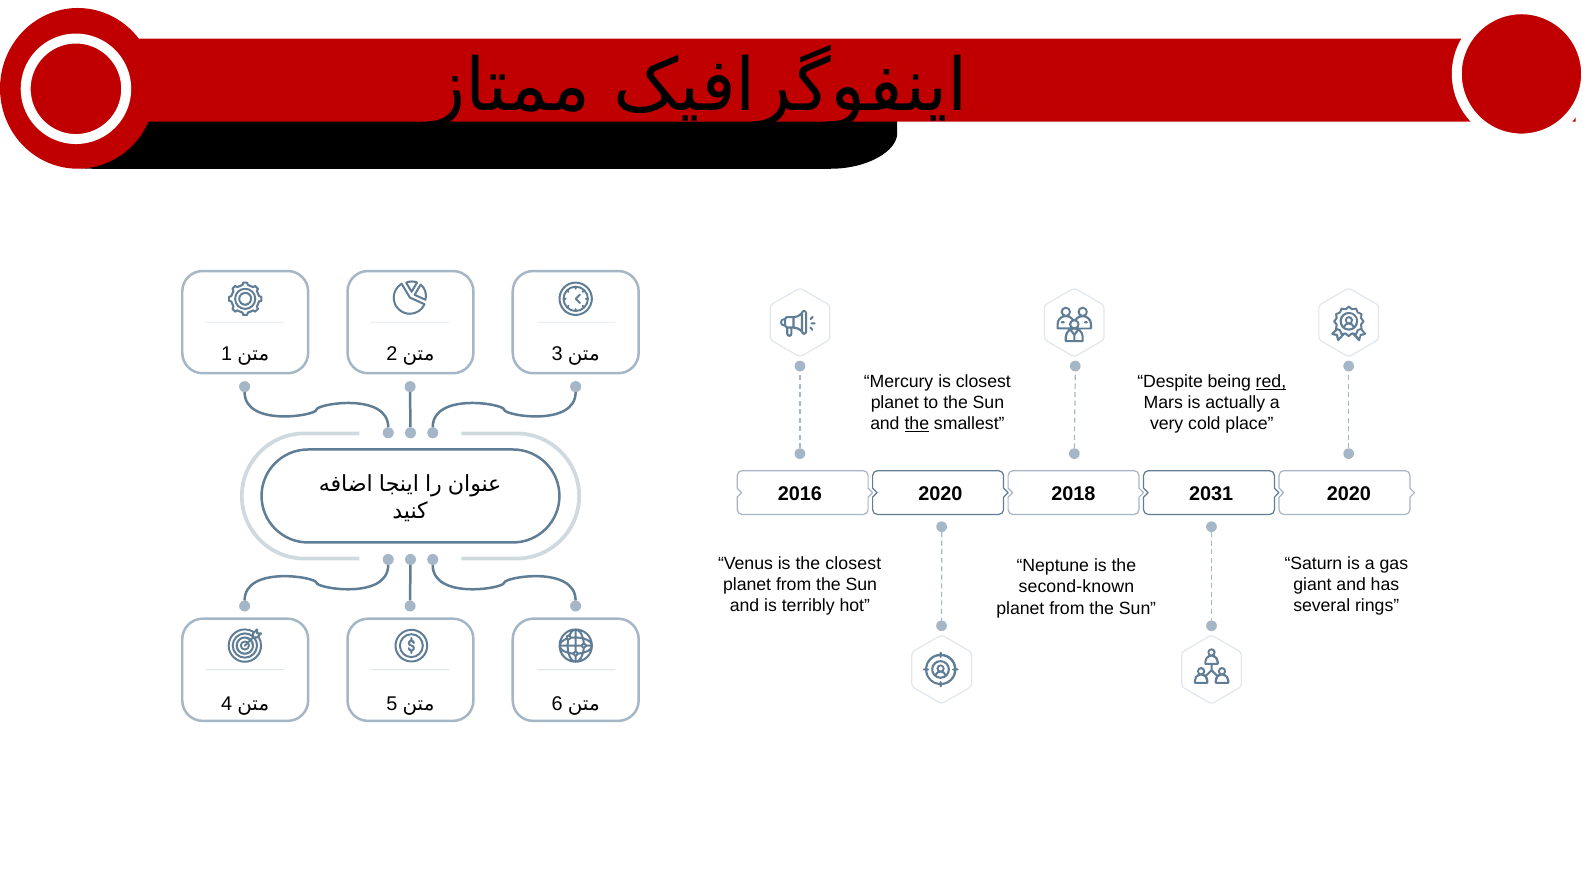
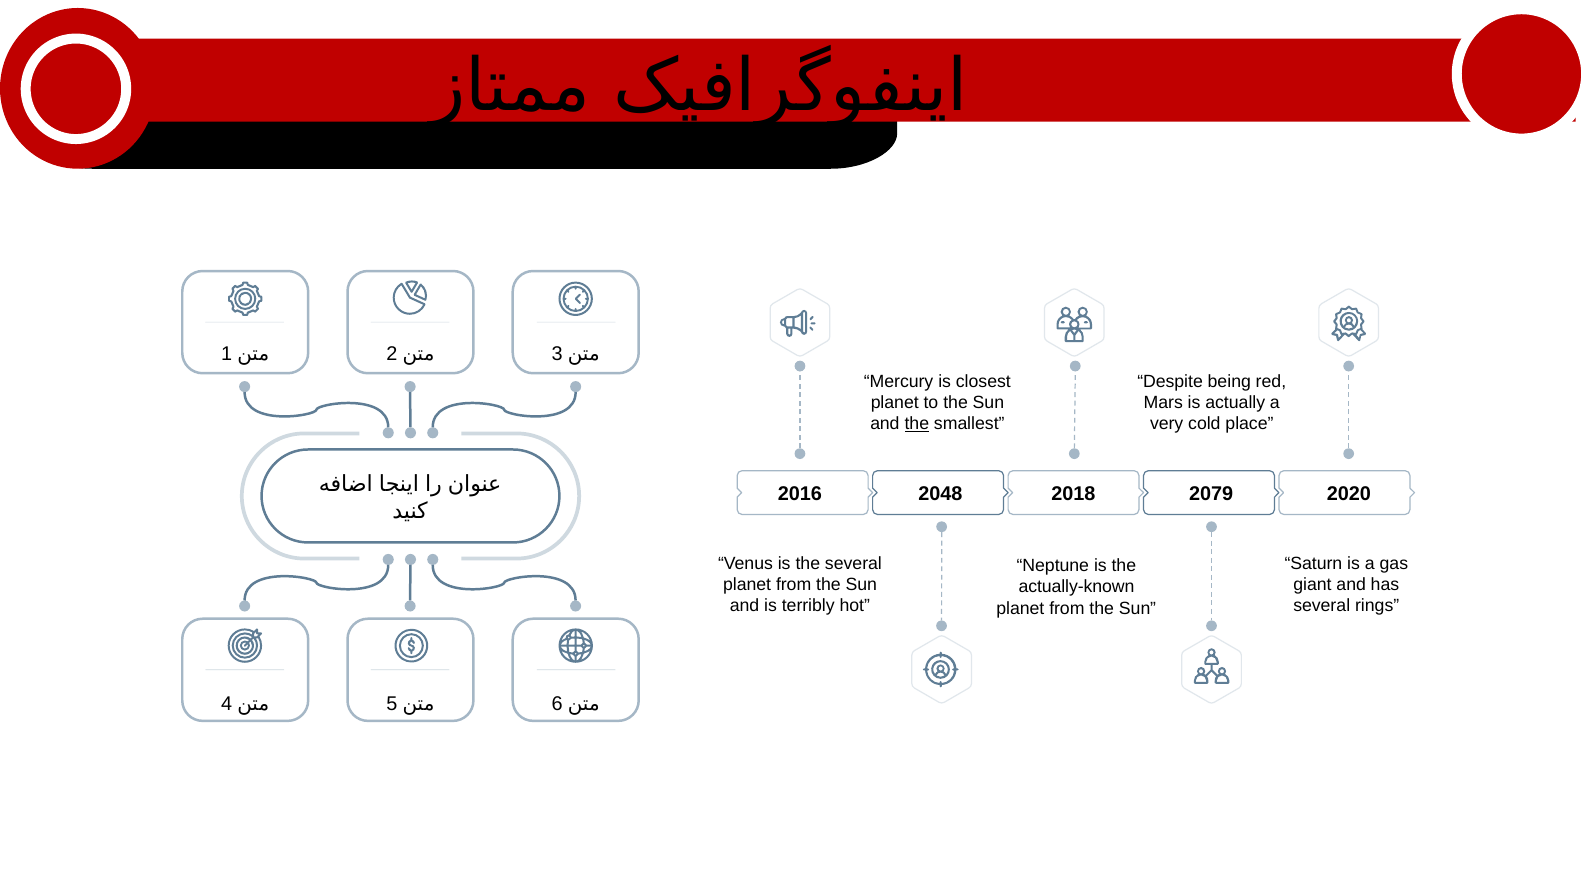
red underline: present -> none
2016 2020: 2020 -> 2048
2031: 2031 -> 2079
the closest: closest -> several
second-known: second-known -> actually-known
